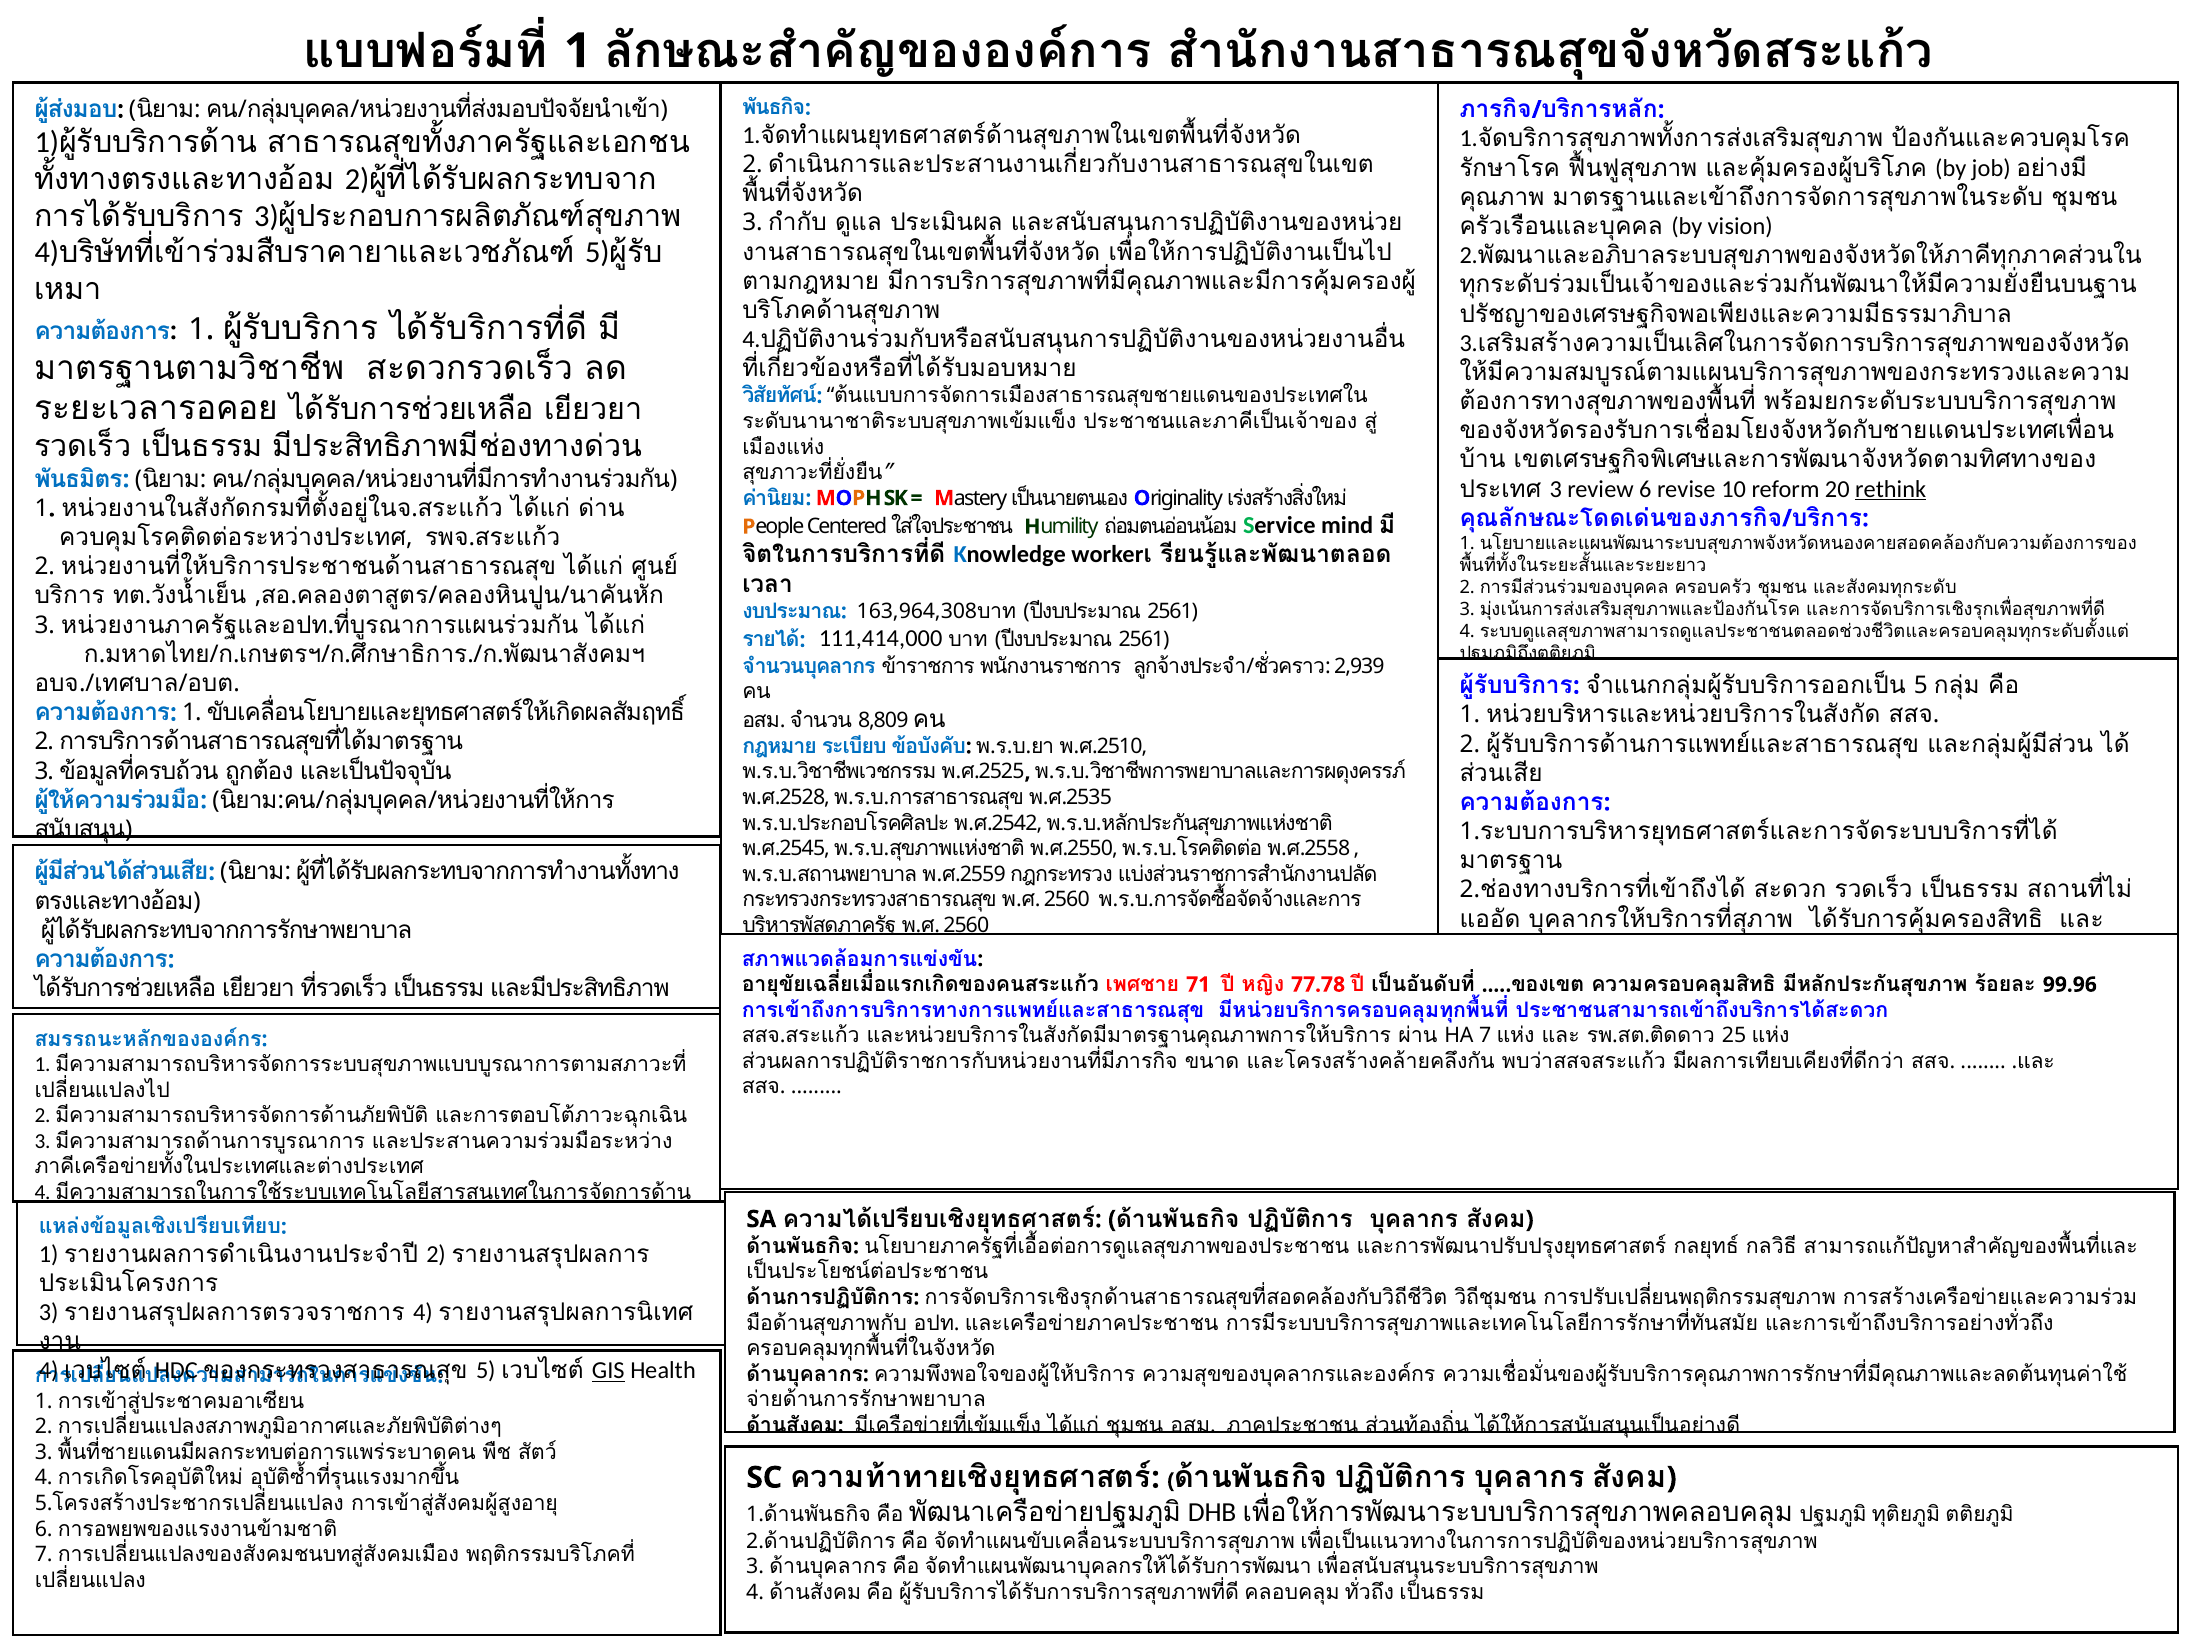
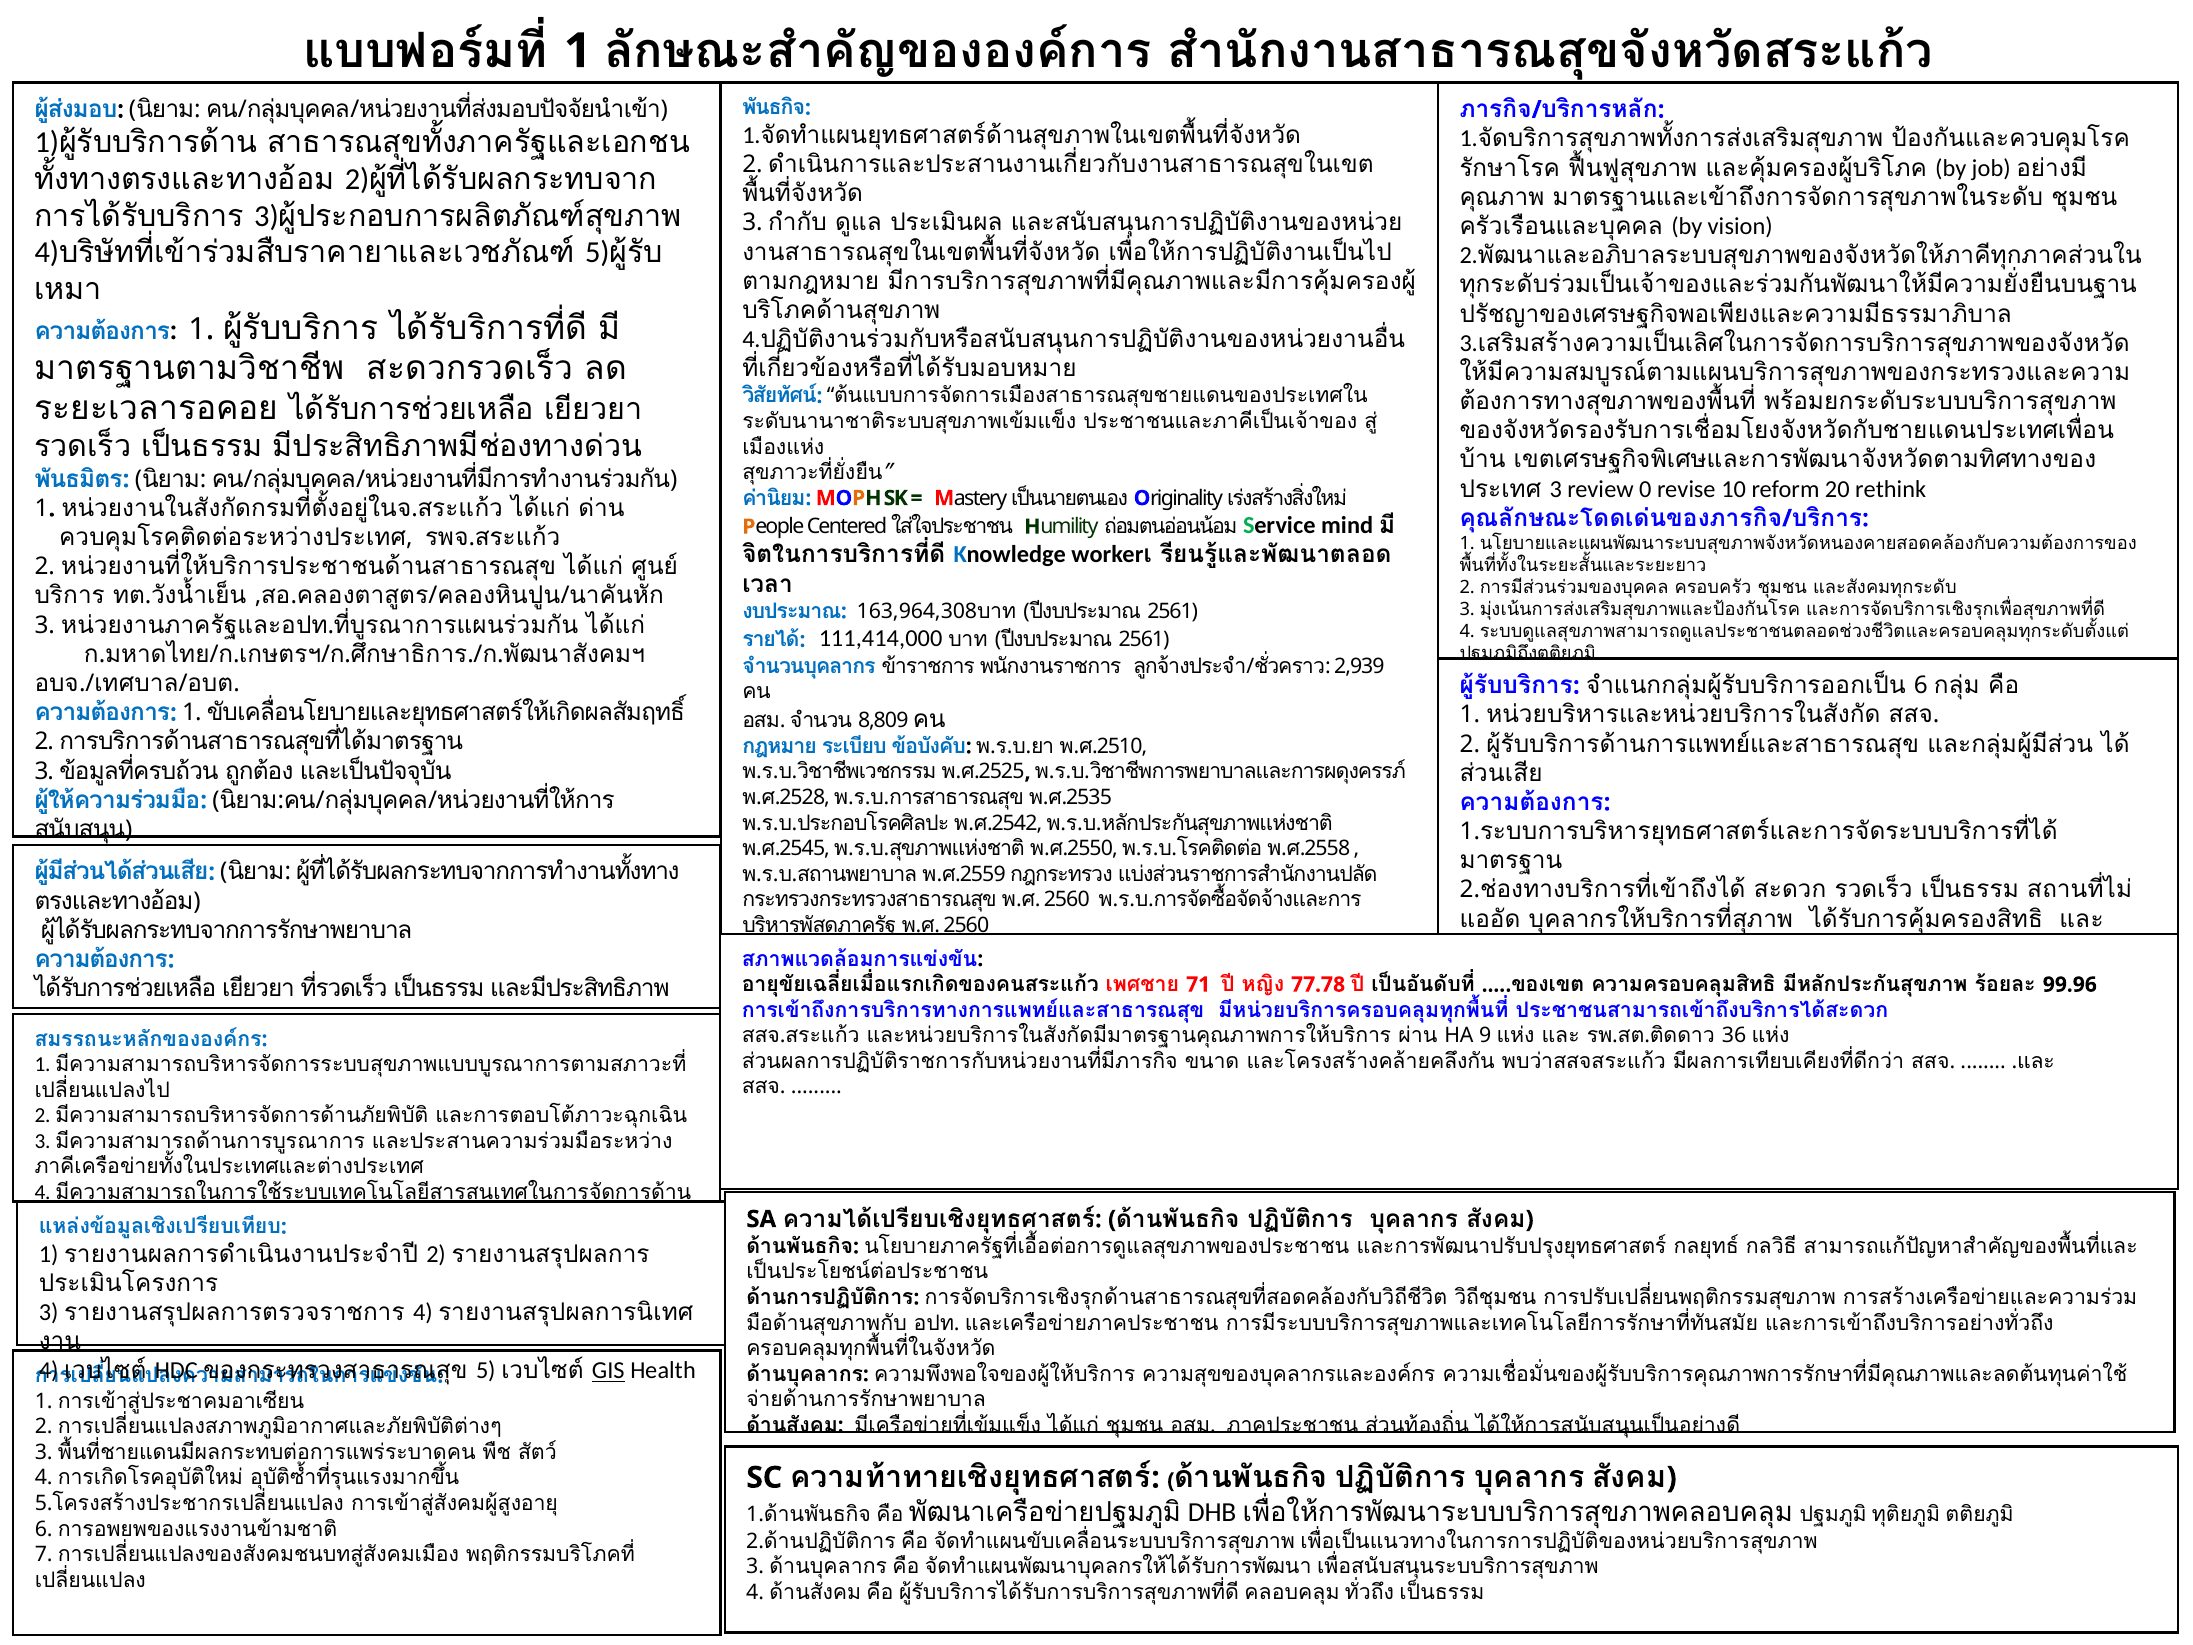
review 6: 6 -> 0
rethink underline: present -> none
5 at (1921, 686): 5 -> 6
HA 7: 7 -> 9
25: 25 -> 36
